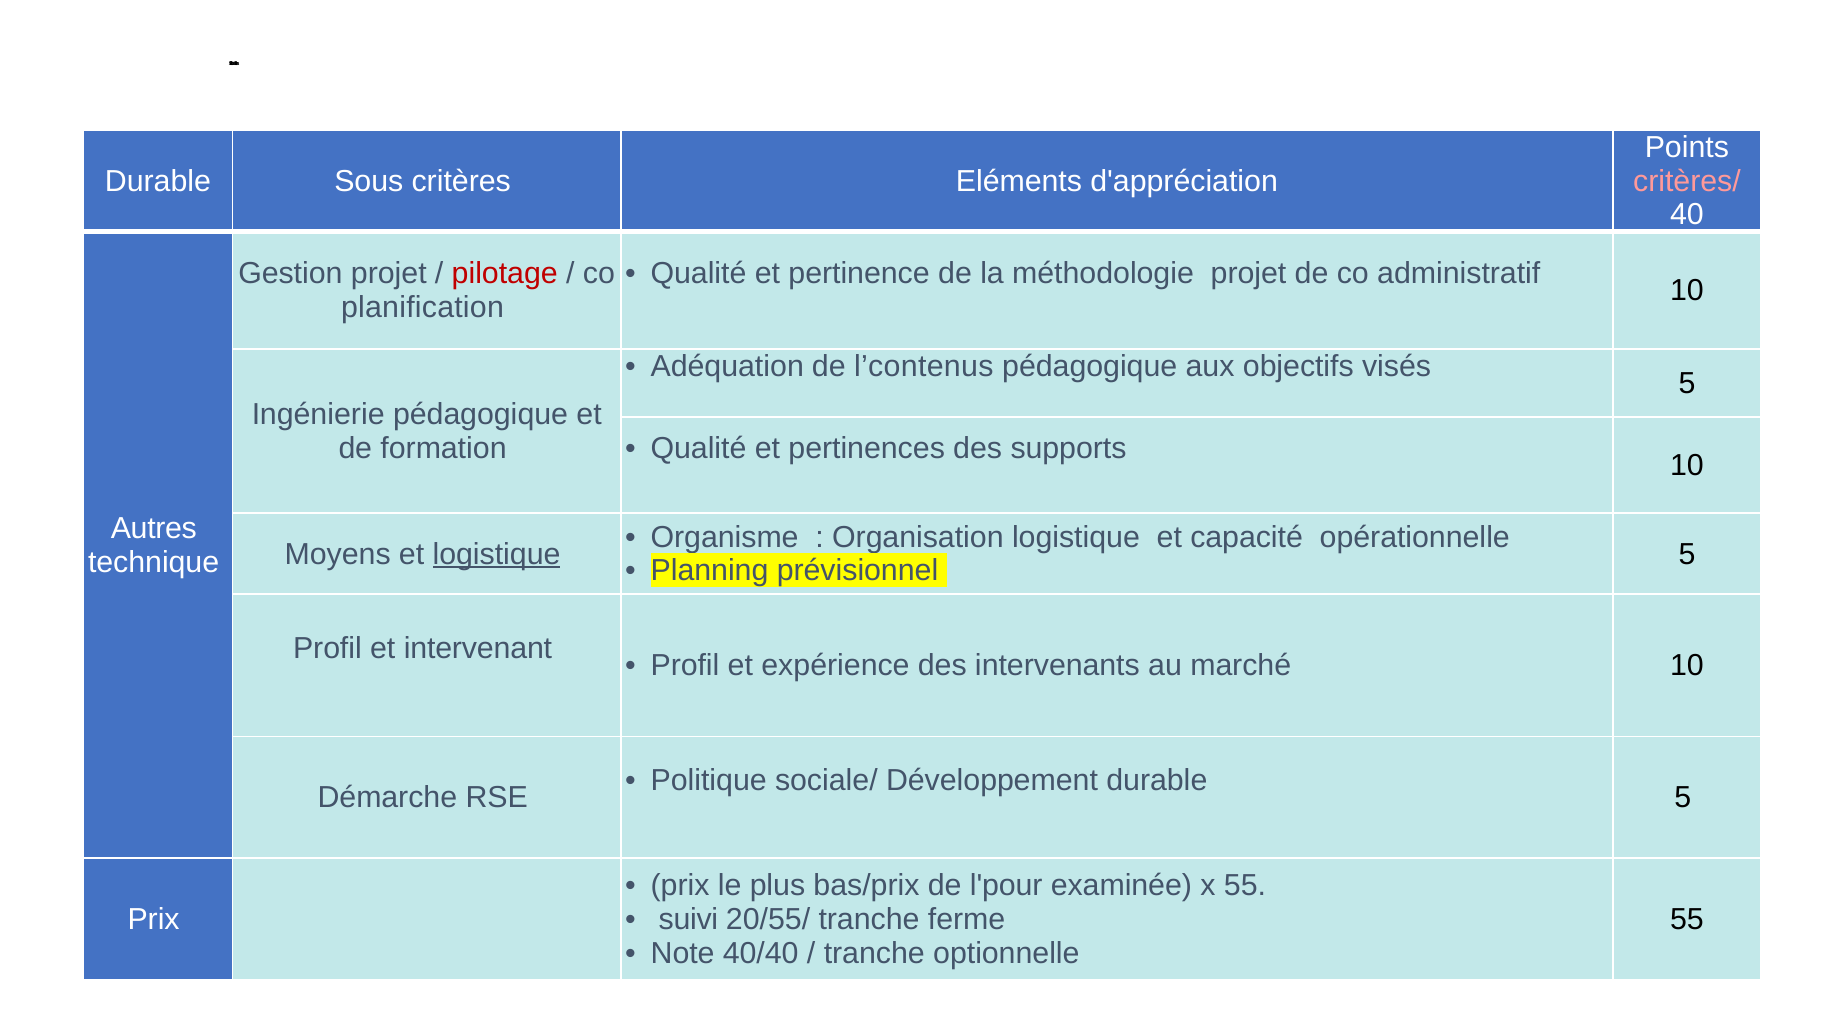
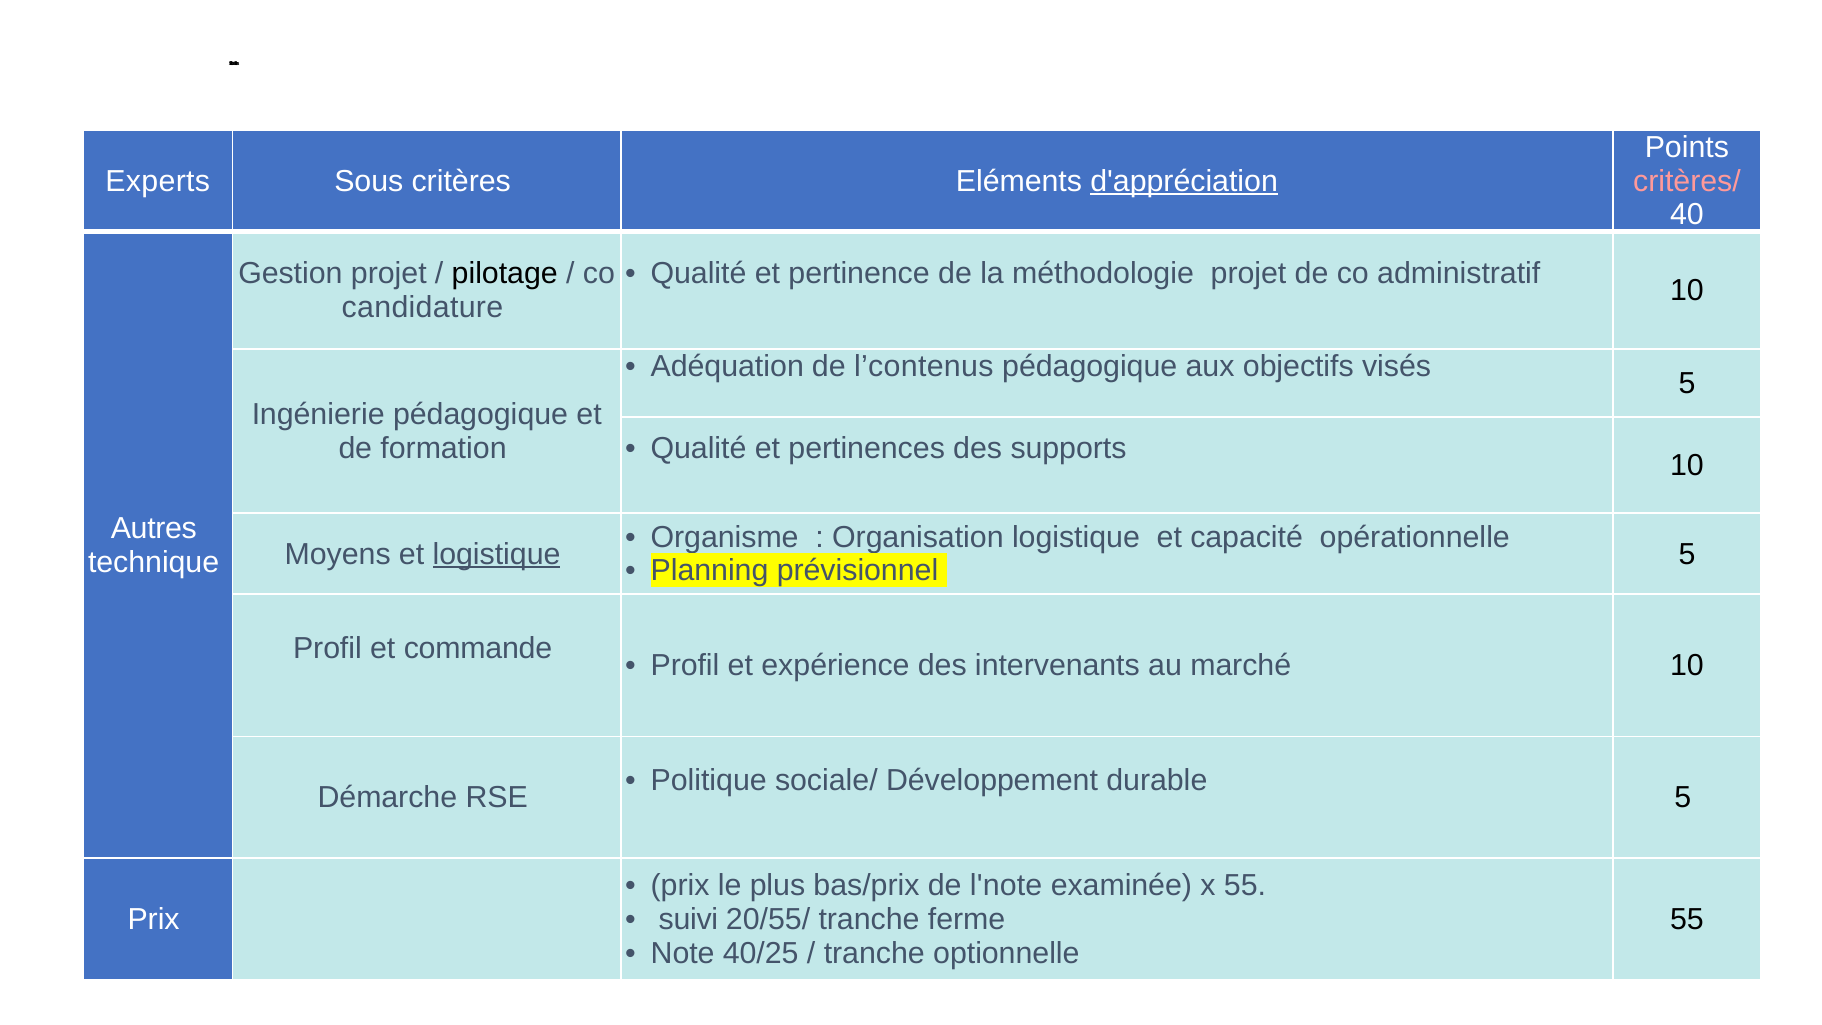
Durable at (158, 181): Durable -> Experts
d'appréciation underline: none -> present
pilotage colour: red -> black
planification: planification -> candidature
intervenant: intervenant -> commande
l'pour: l'pour -> l'note
40/40: 40/40 -> 40/25
